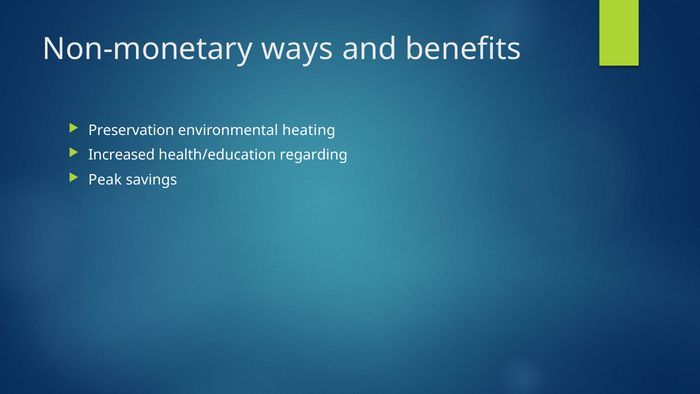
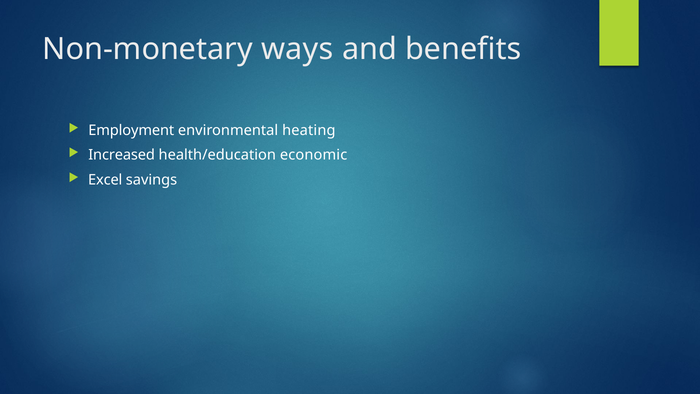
Preservation: Preservation -> Employment
regarding: regarding -> economic
Peak: Peak -> Excel
